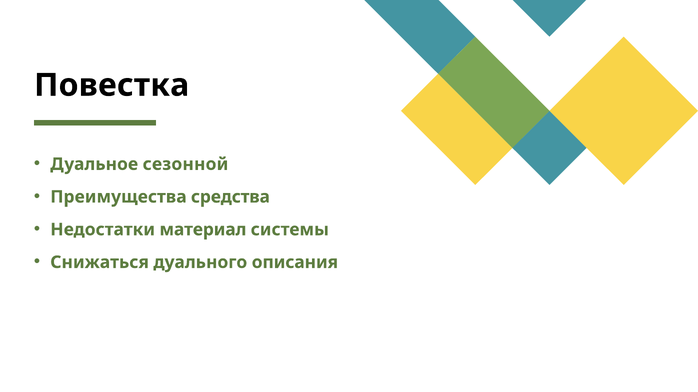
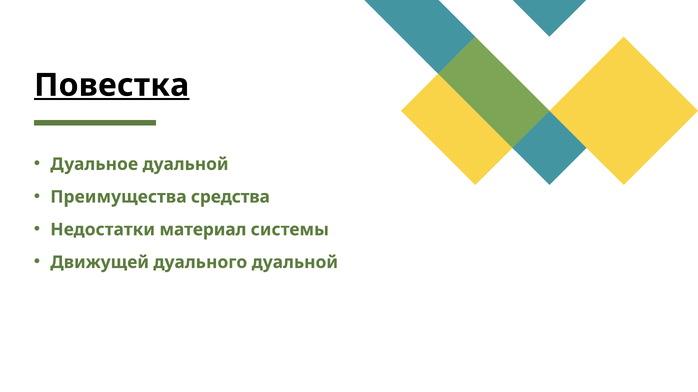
Повестка underline: none -> present
Дуальное сезонной: сезонной -> дуальной
Снижаться: Снижаться -> Движущей
дуального описания: описания -> дуальной
